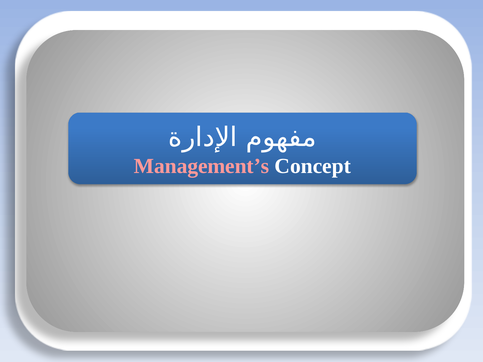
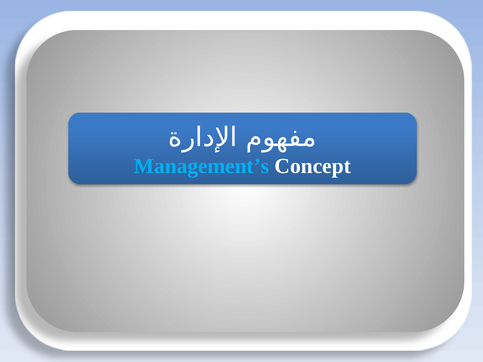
Management’s colour: pink -> light blue
